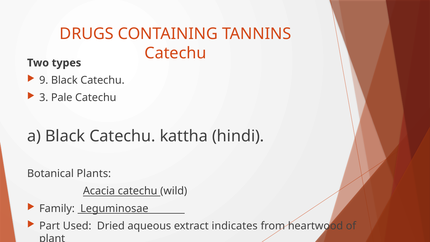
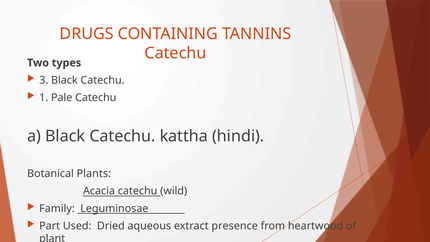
9: 9 -> 3
3: 3 -> 1
indicates: indicates -> presence
